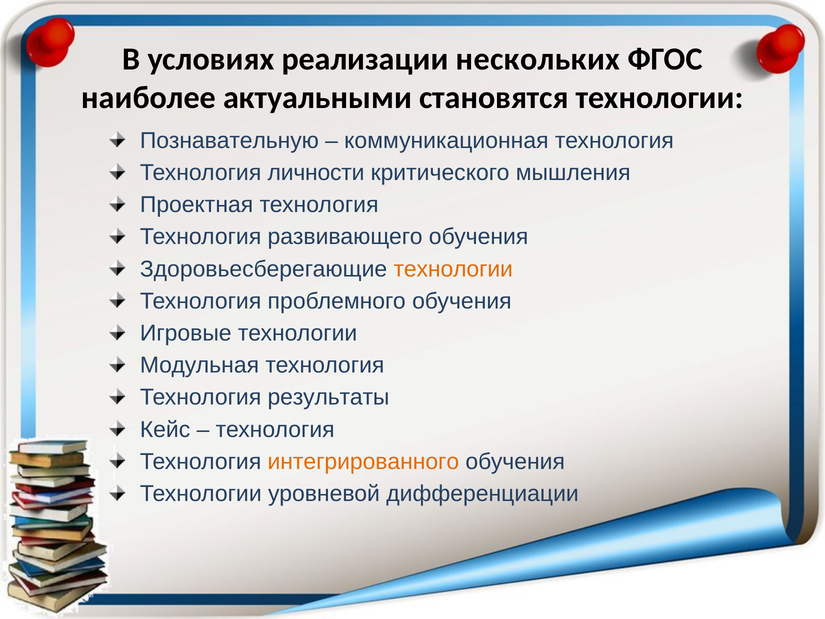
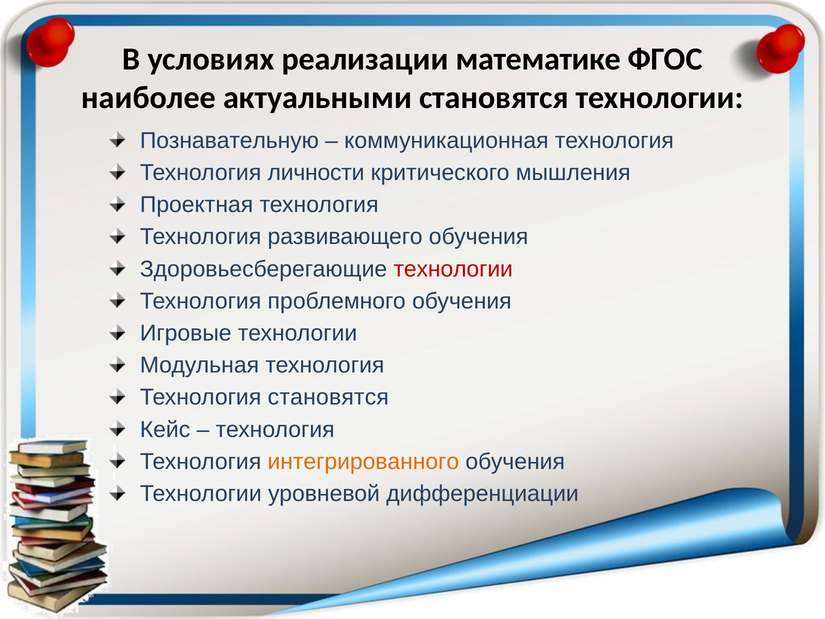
нескольких: нескольких -> математике
технологии at (453, 269) colour: orange -> red
Технология результаты: результаты -> становятся
